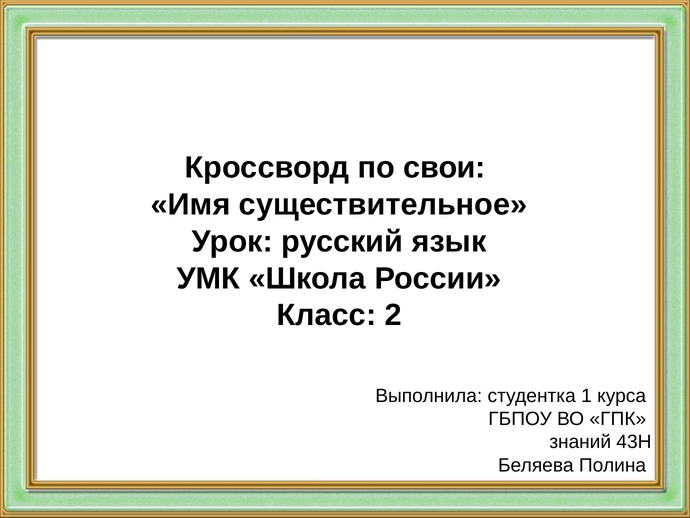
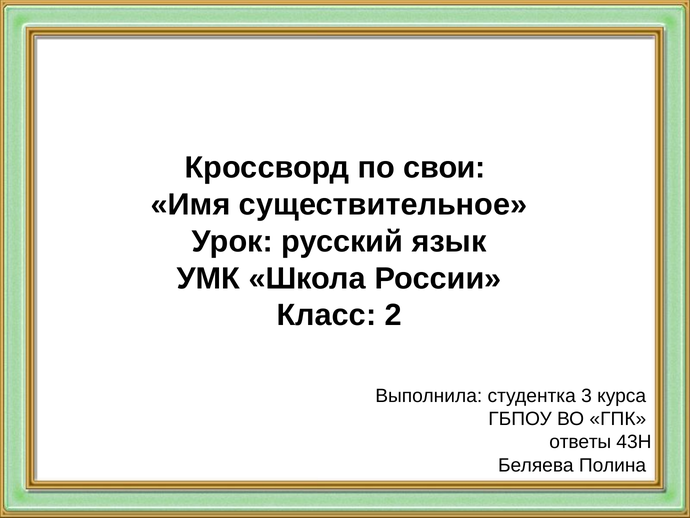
1: 1 -> 3
знаний: знаний -> ответы
